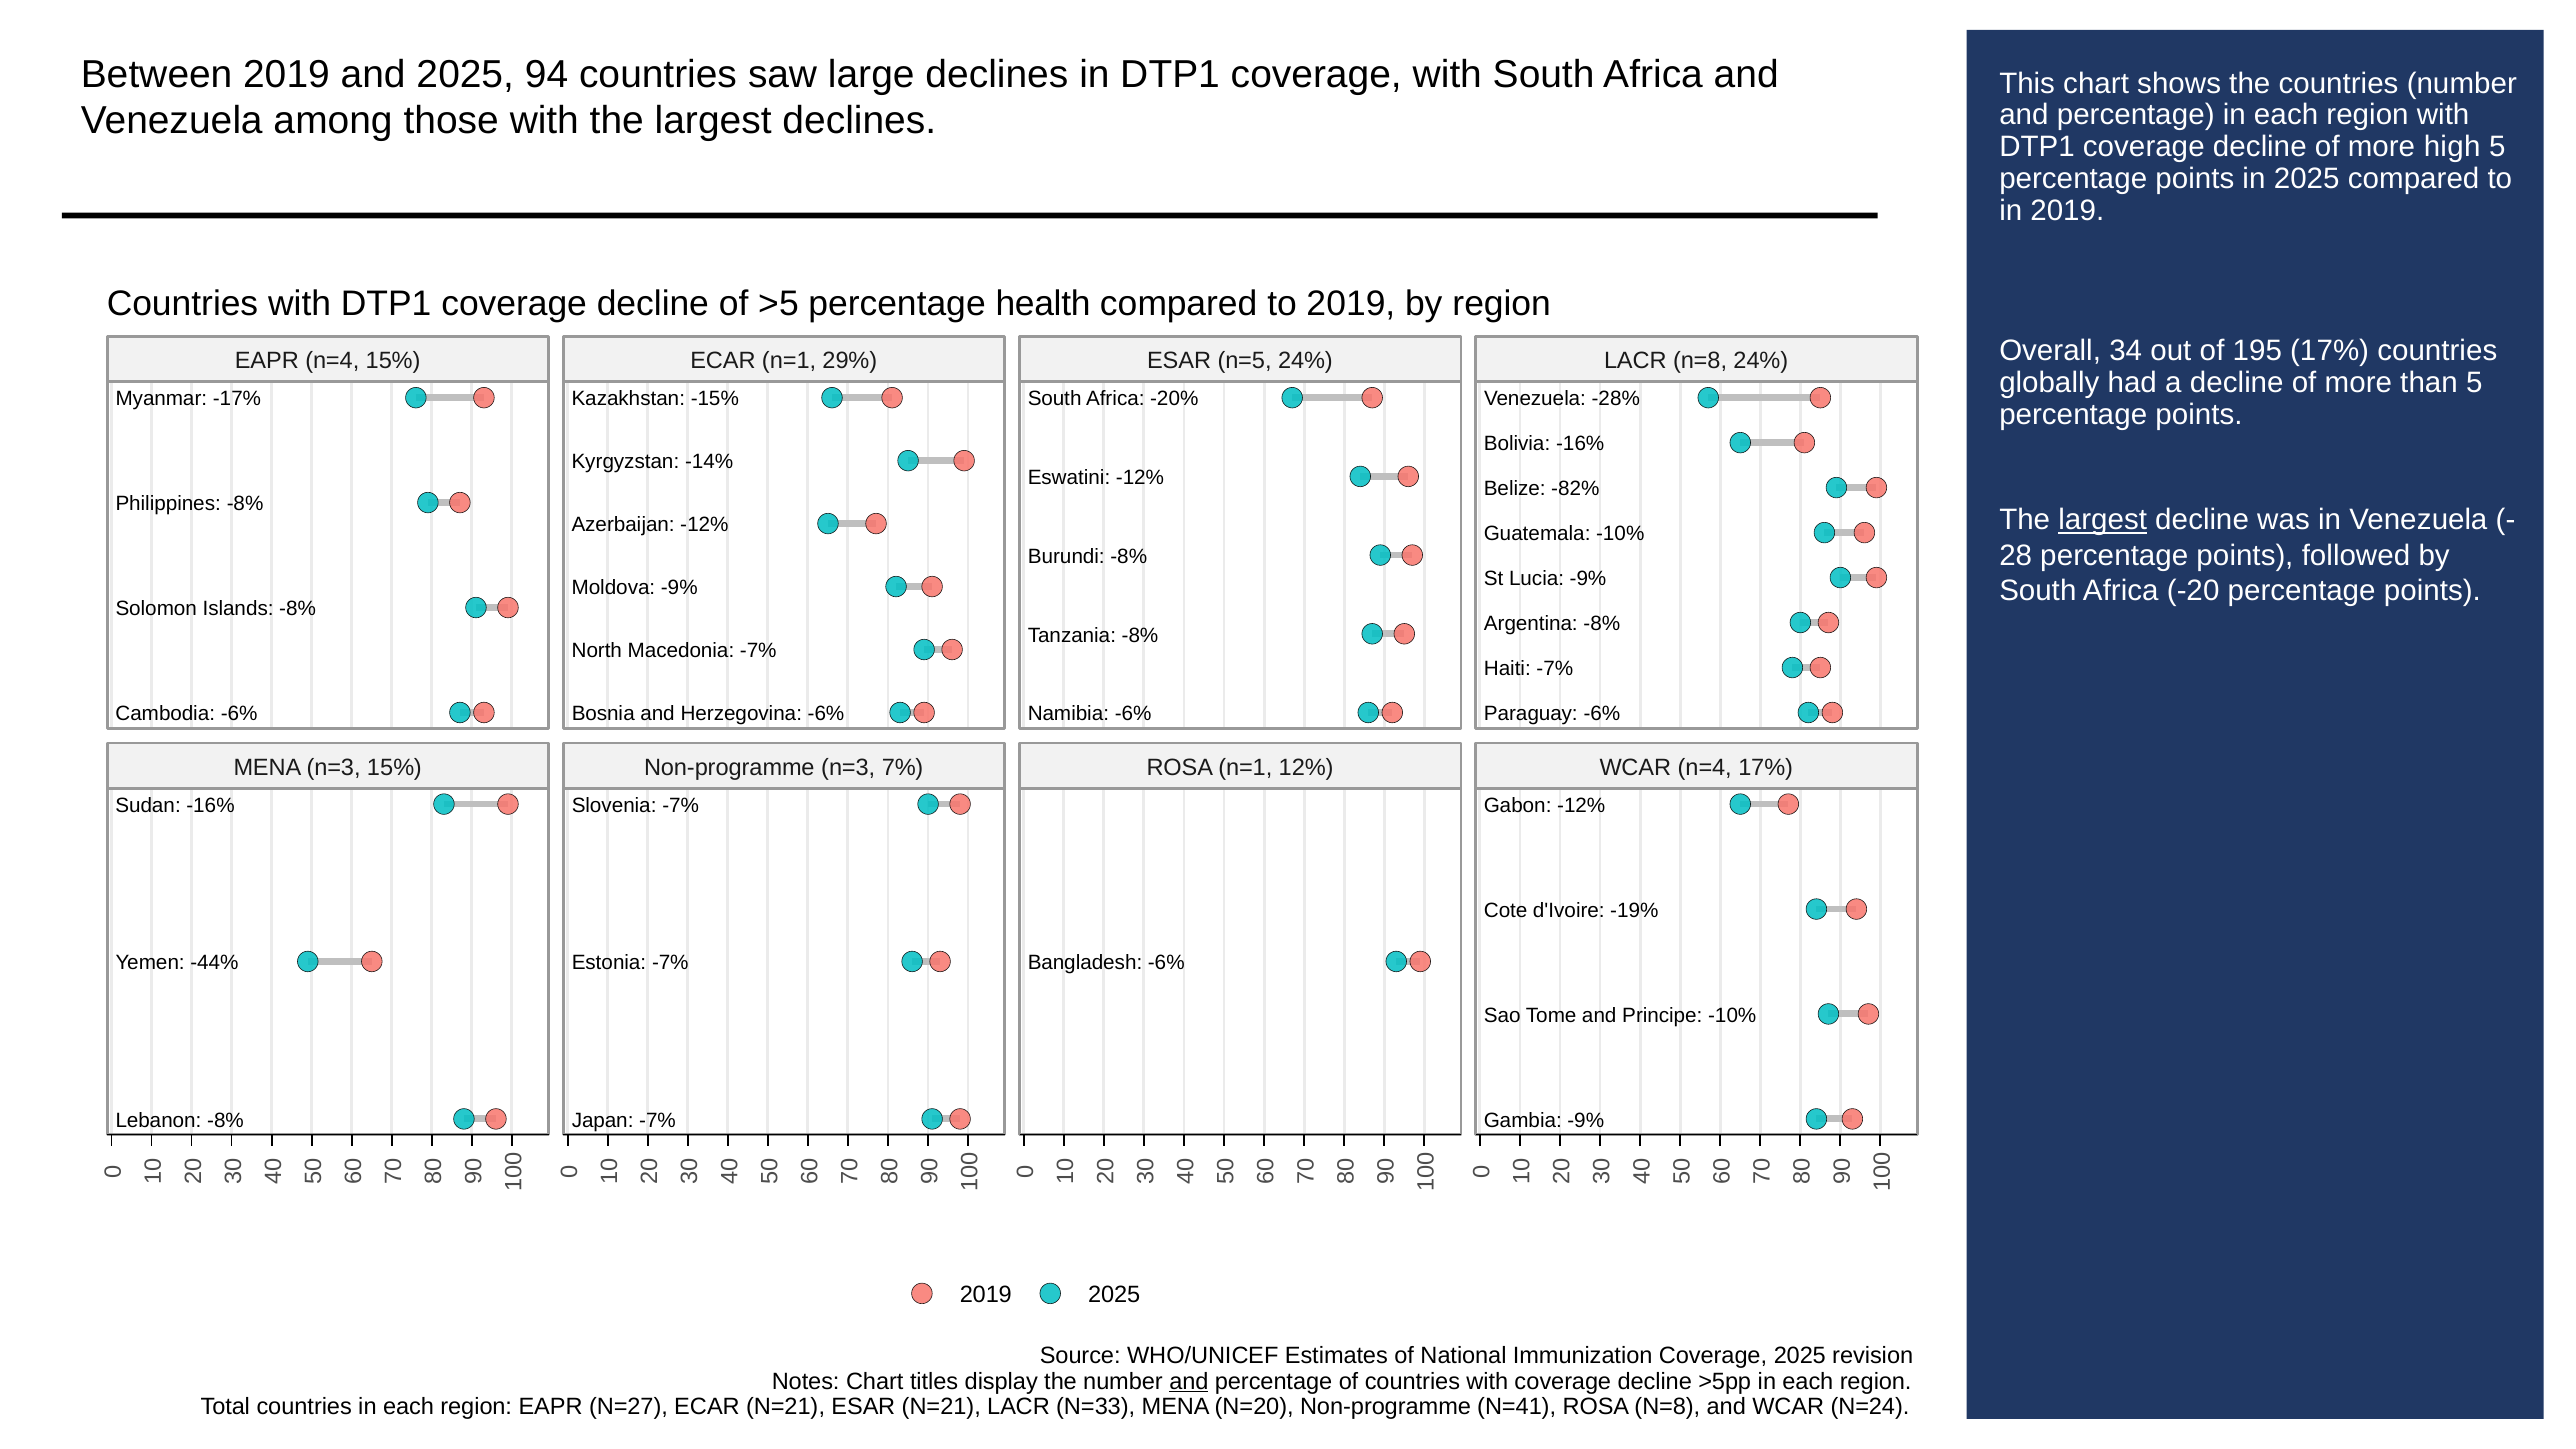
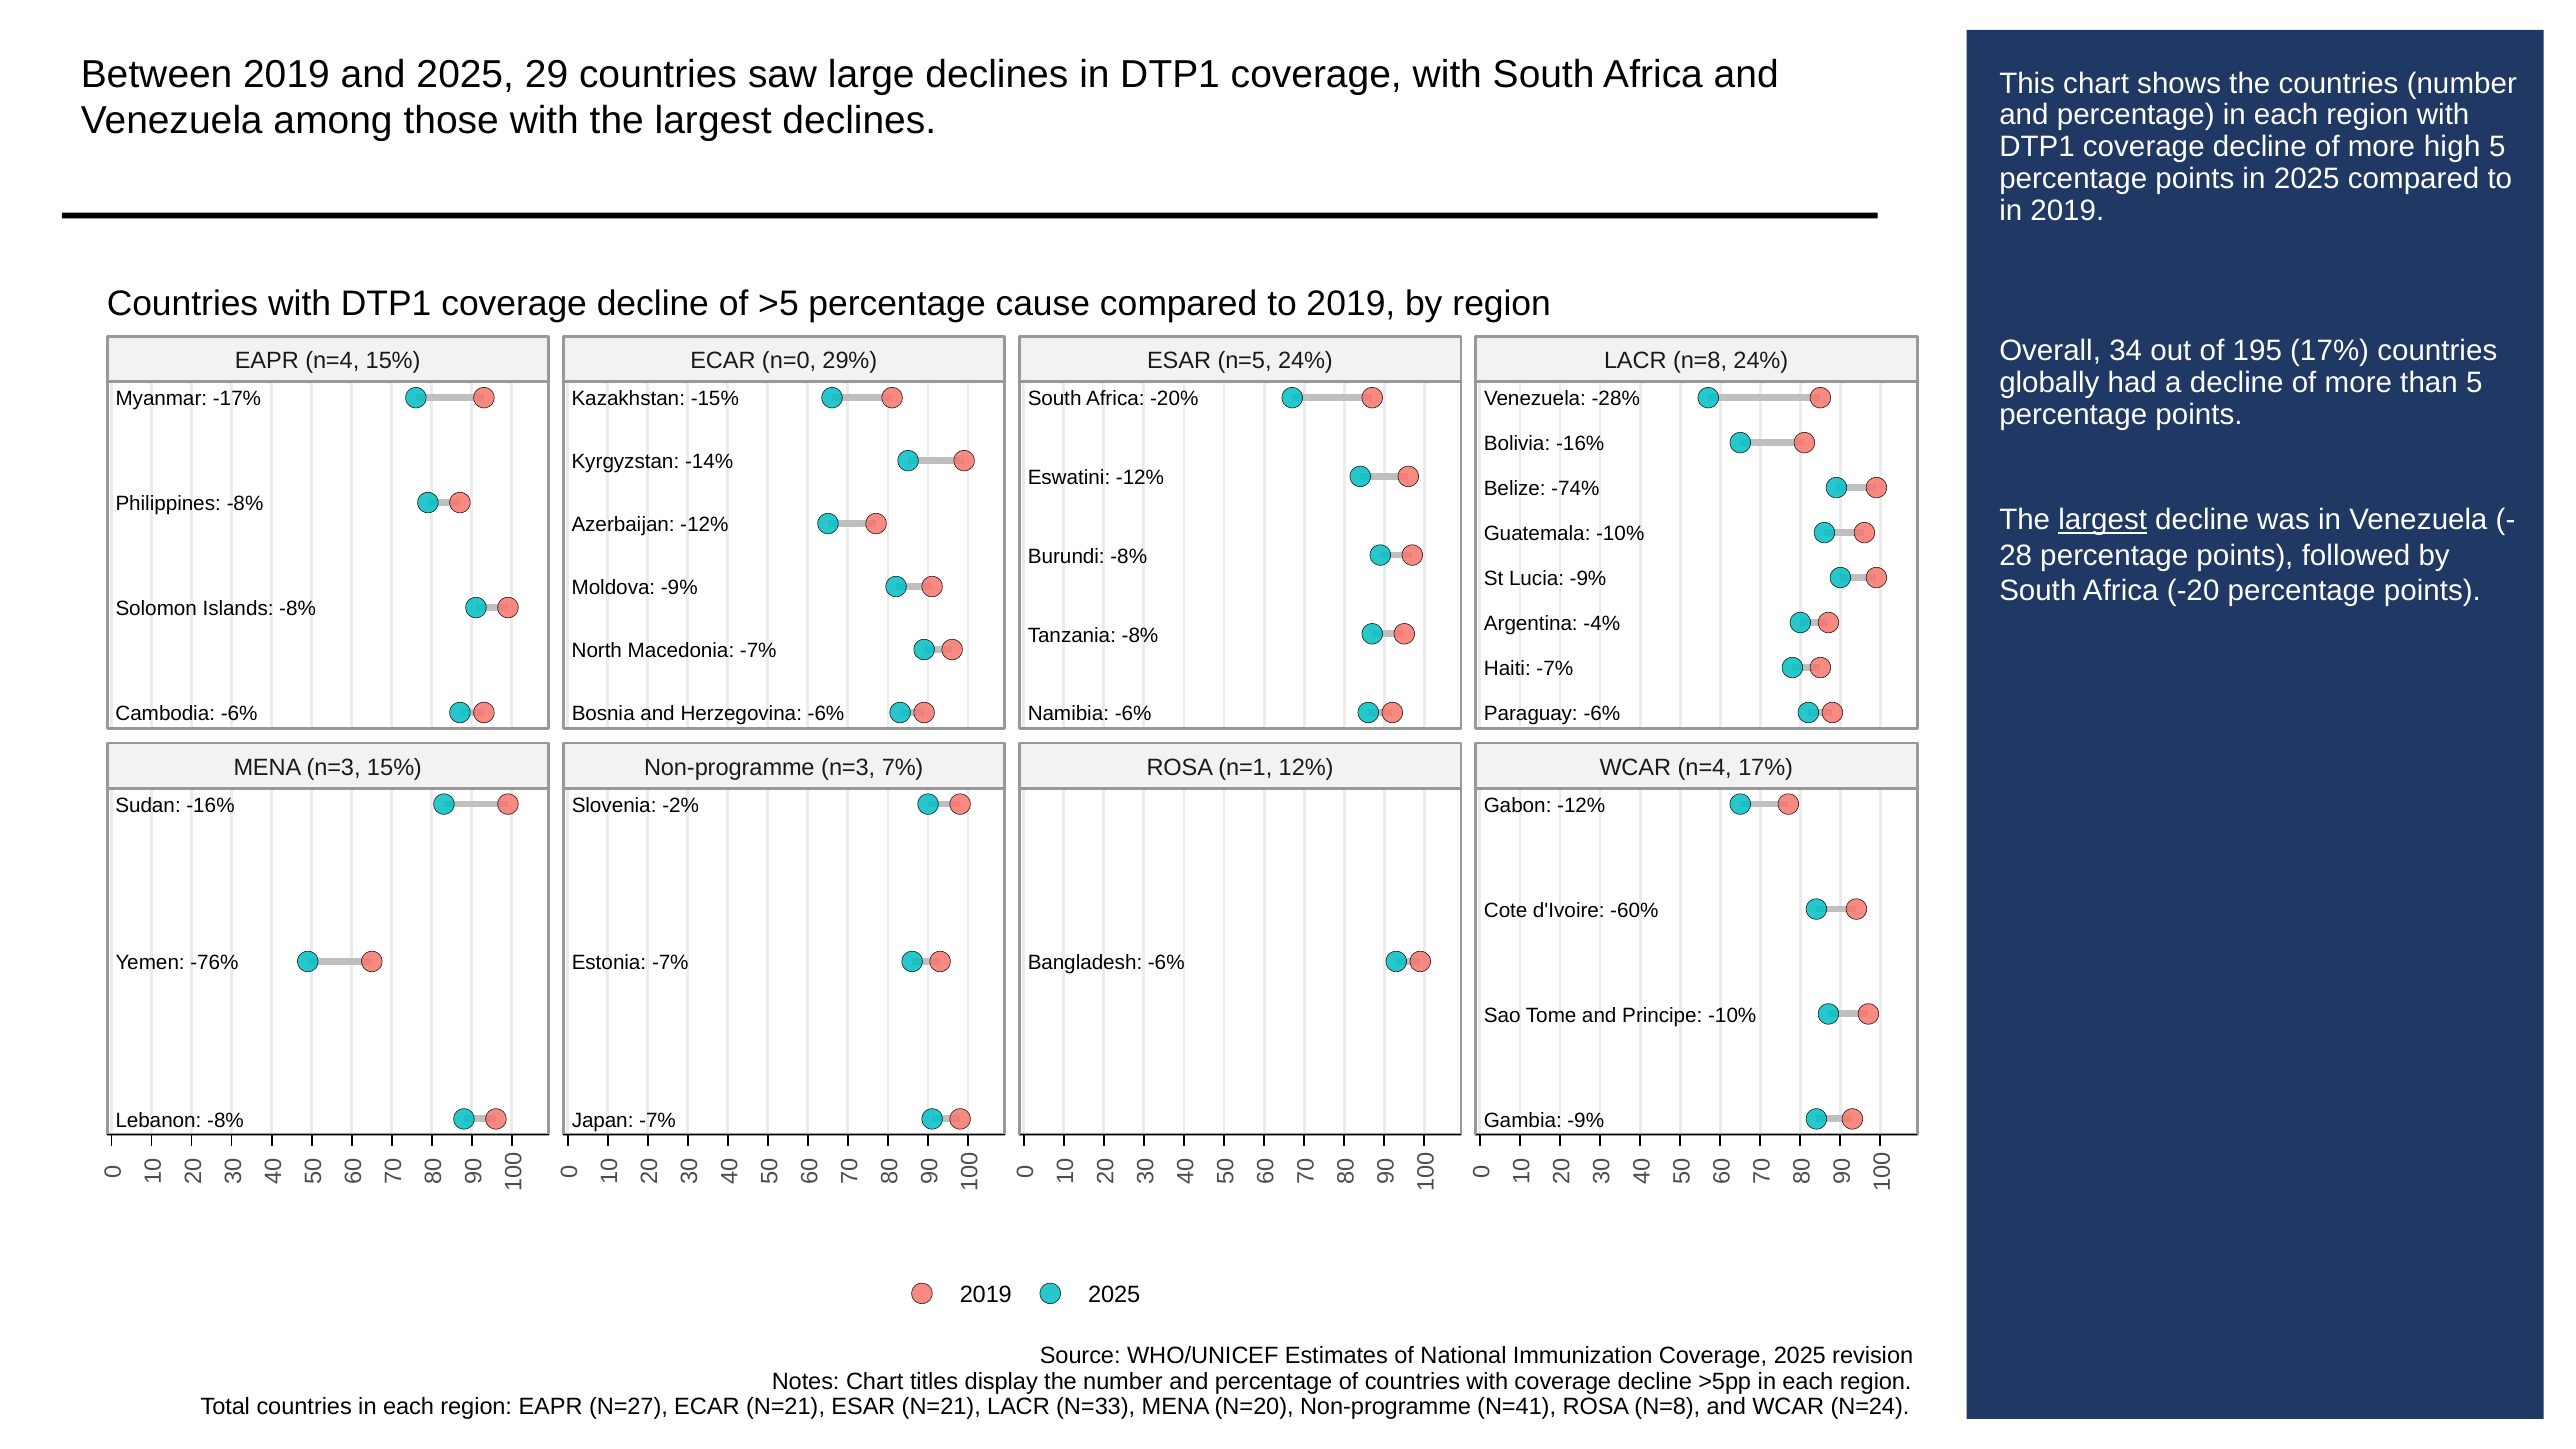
94: 94 -> 29
health: health -> cause
ECAR n=1: n=1 -> n=0
-82%: -82% -> -74%
Argentina -8%: -8% -> -4%
Slovenia -7%: -7% -> -2%
-19%: -19% -> -60%
-44%: -44% -> -76%
and at (1189, 1381) underline: present -> none
